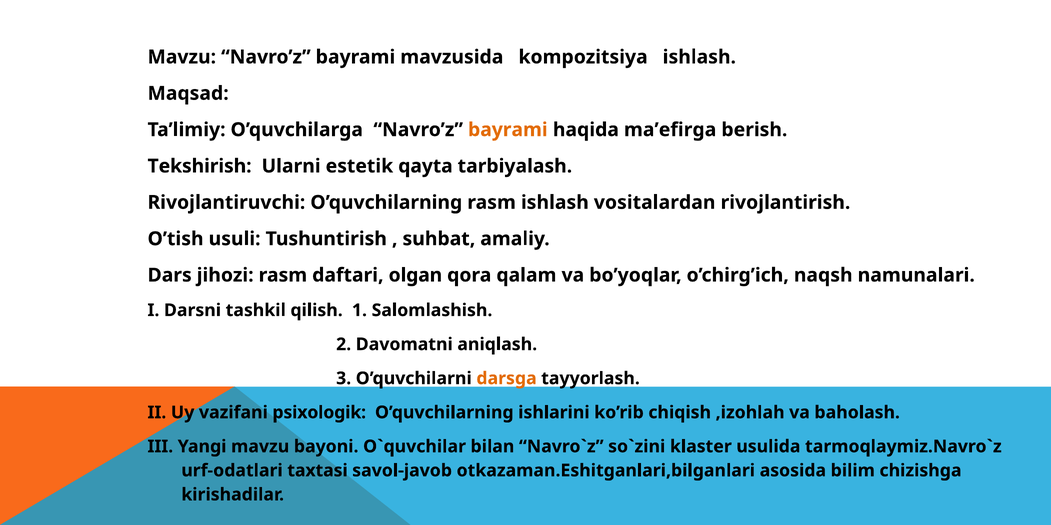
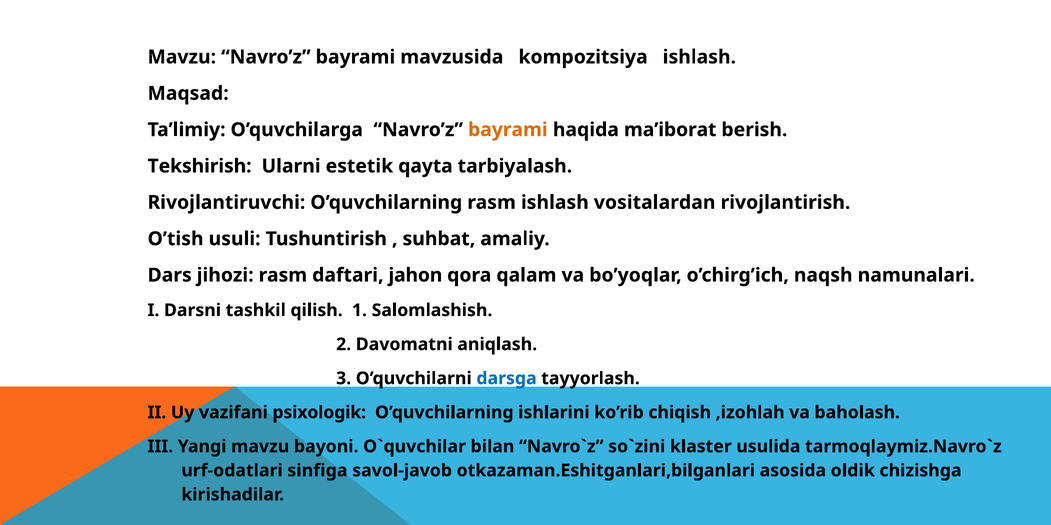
ma’efirga: ma’efirga -> ma’iborat
olgan: olgan -> jahon
darsga colour: orange -> blue
taxtasi: taxtasi -> sinfiga
bilim: bilim -> oldik
